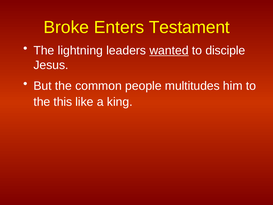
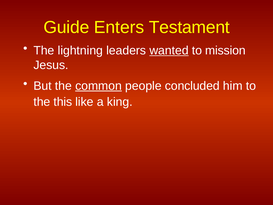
Broke: Broke -> Guide
disciple: disciple -> mission
common underline: none -> present
multitudes: multitudes -> concluded
